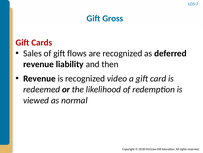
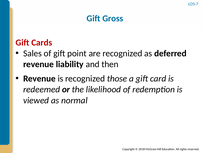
flows: flows -> point
video: video -> those
